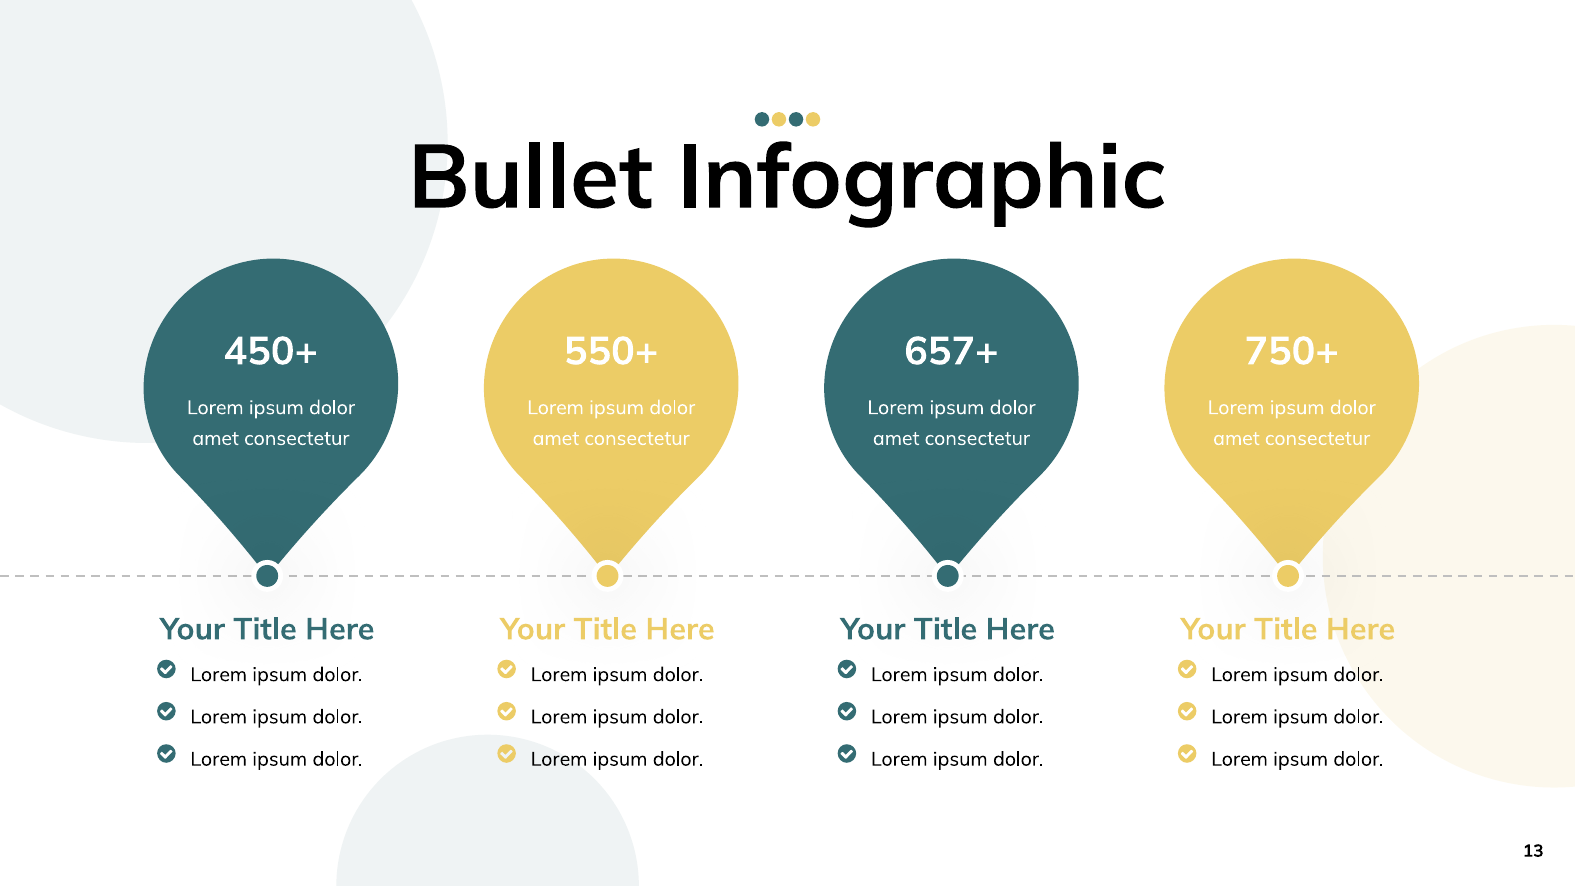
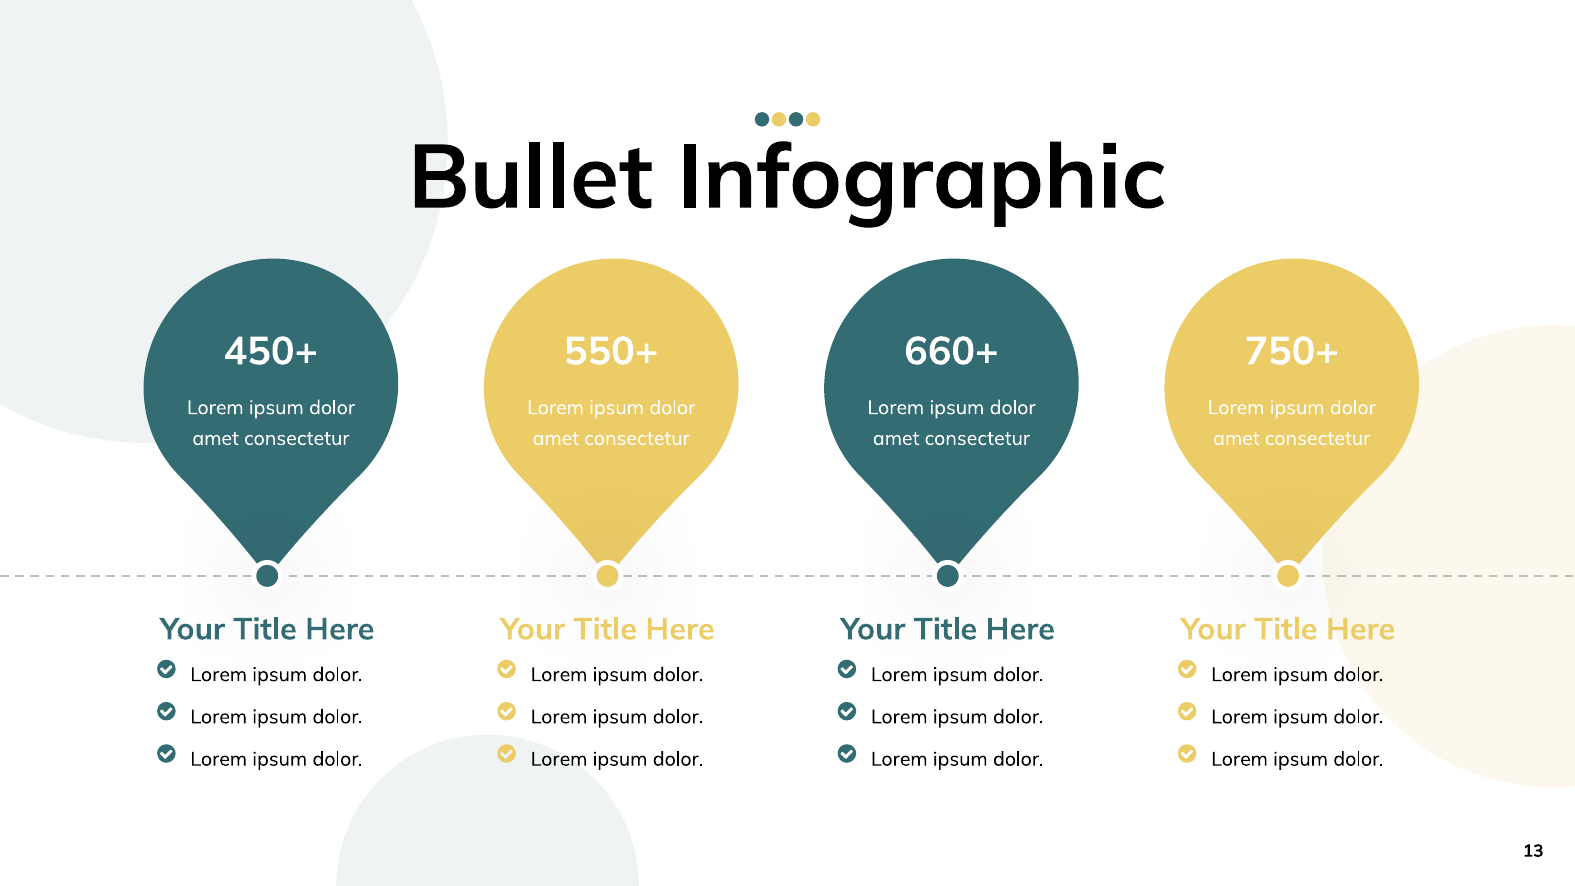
657+: 657+ -> 660+
